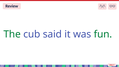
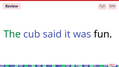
fun colour: green -> black
